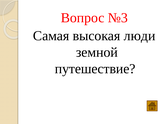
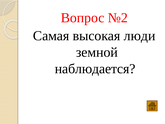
№3: №3 -> №2
путешествие: путешествие -> наблюдается
